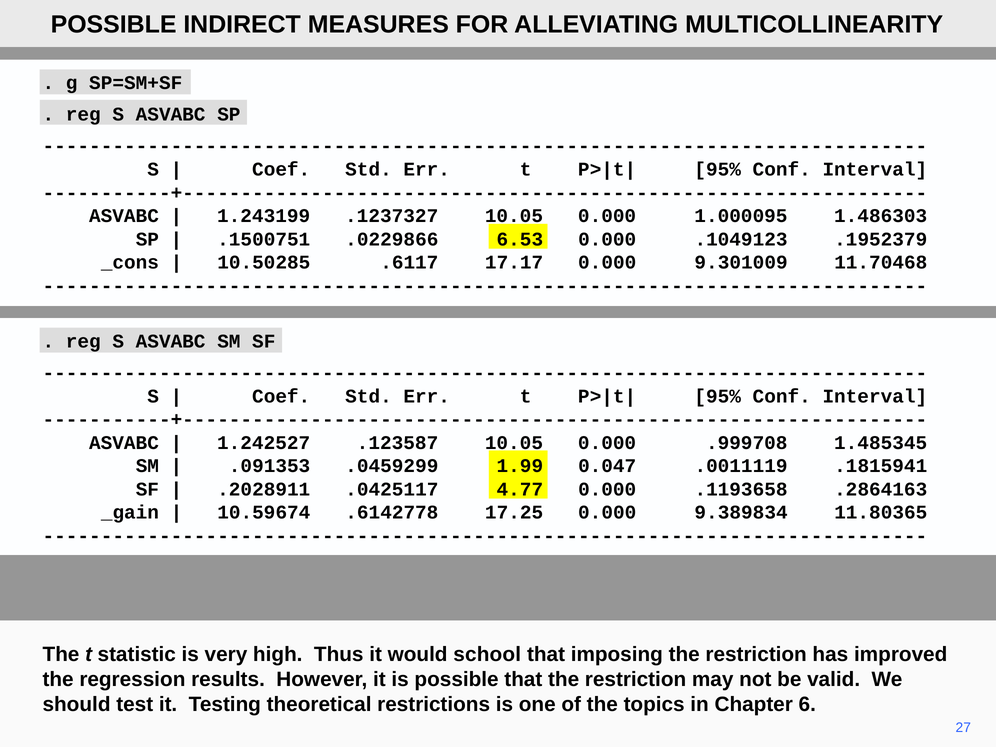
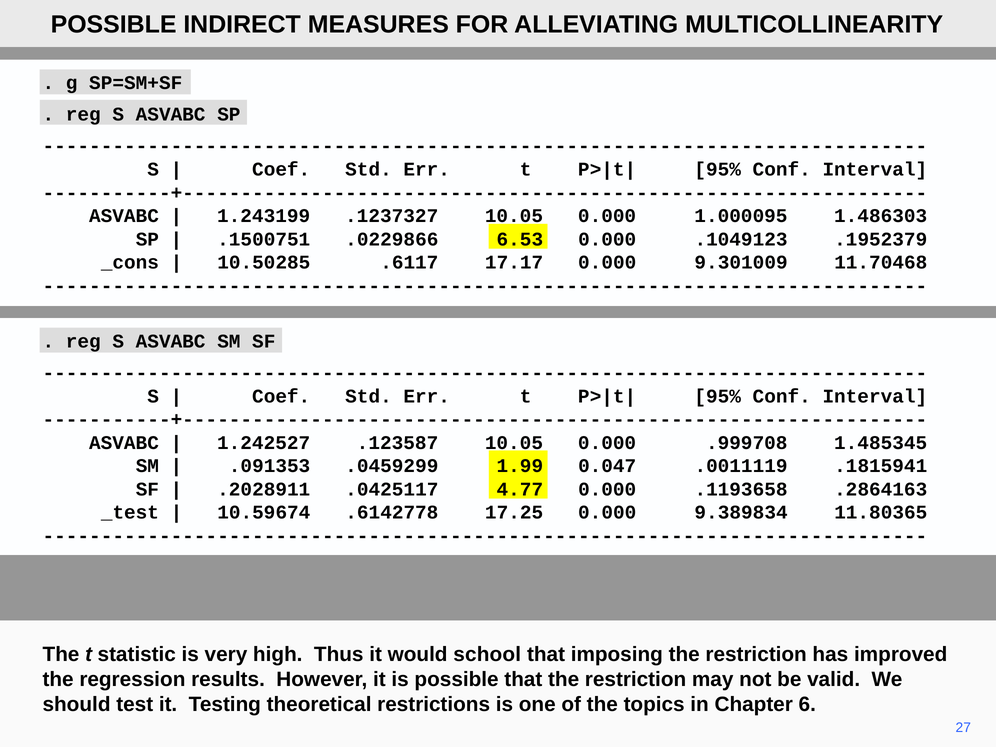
_gain: _gain -> _test
